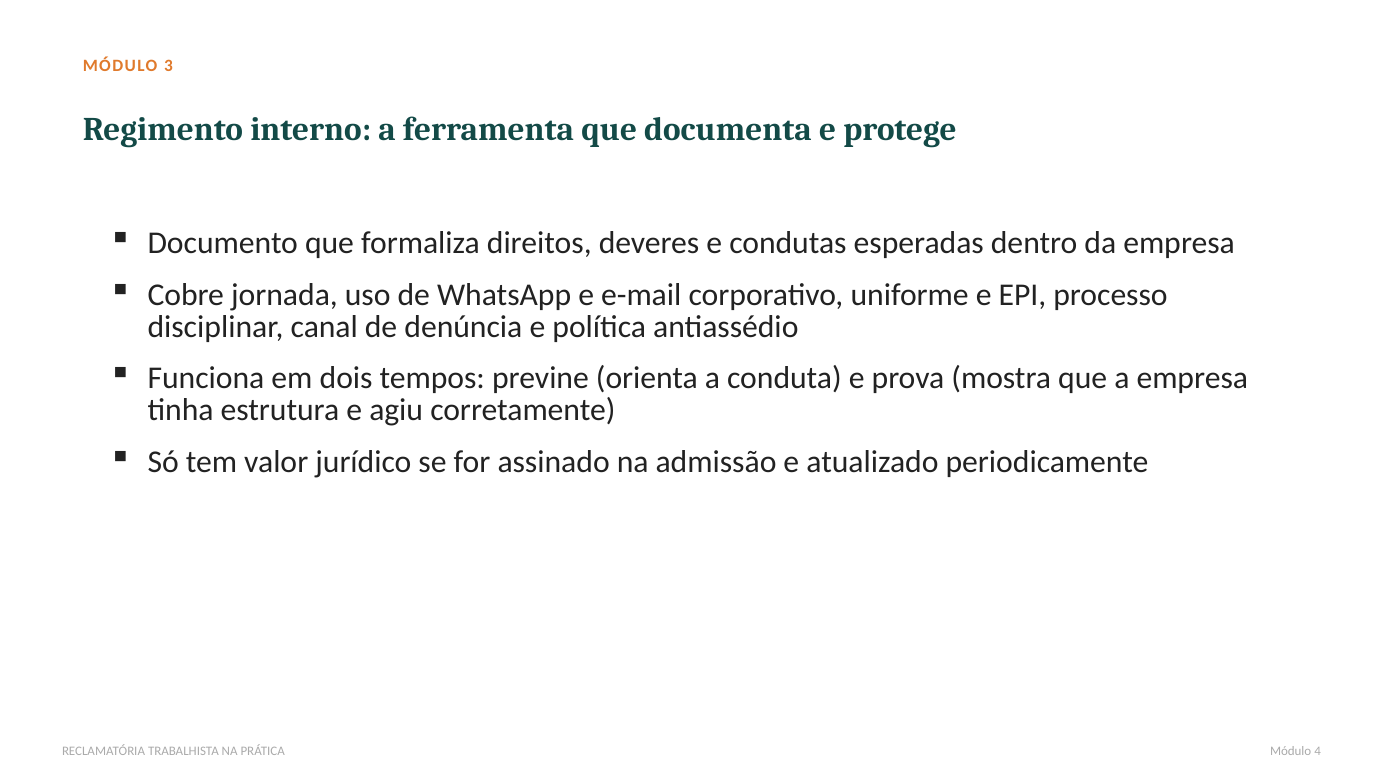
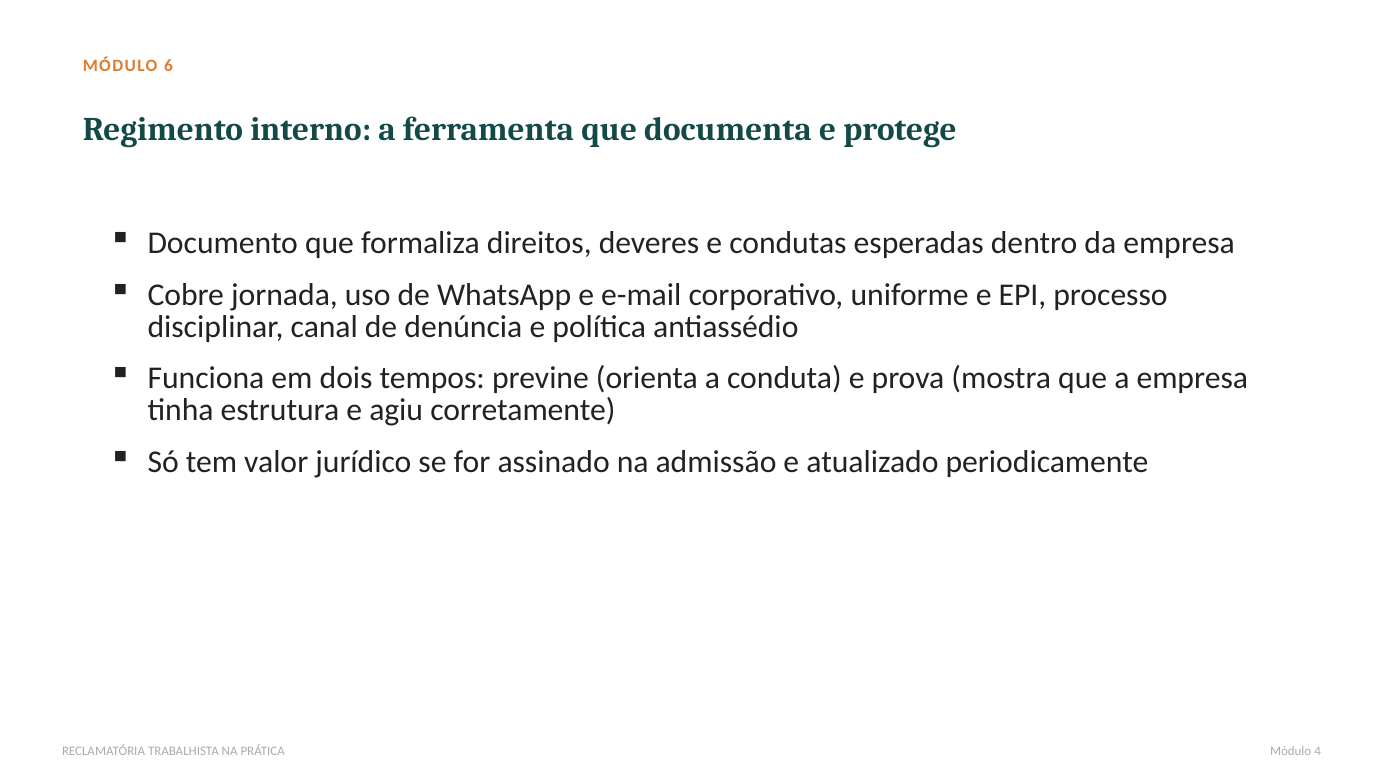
3: 3 -> 6
